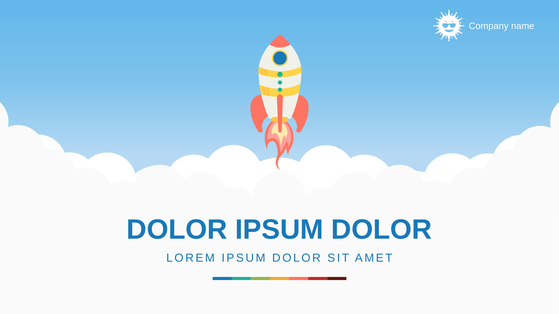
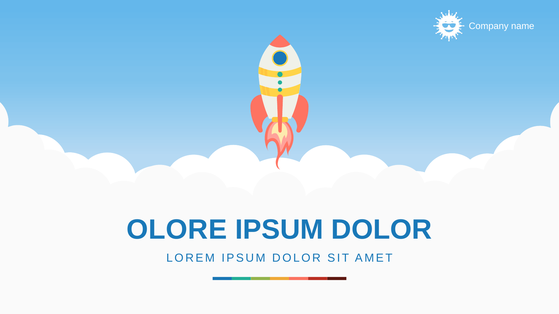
DOLOR at (177, 230): DOLOR -> OLORE
